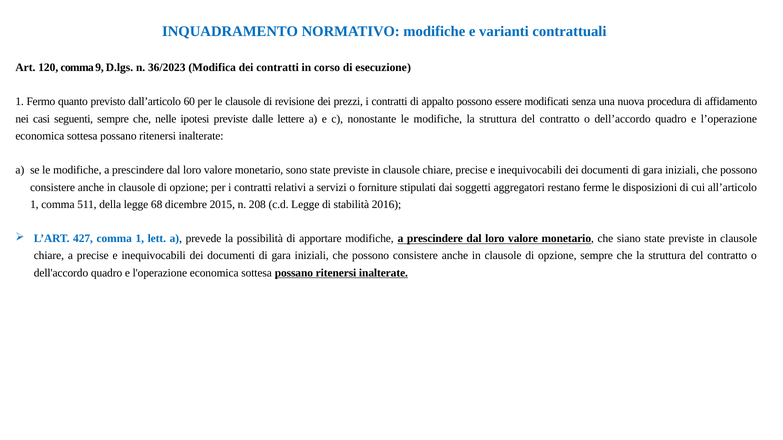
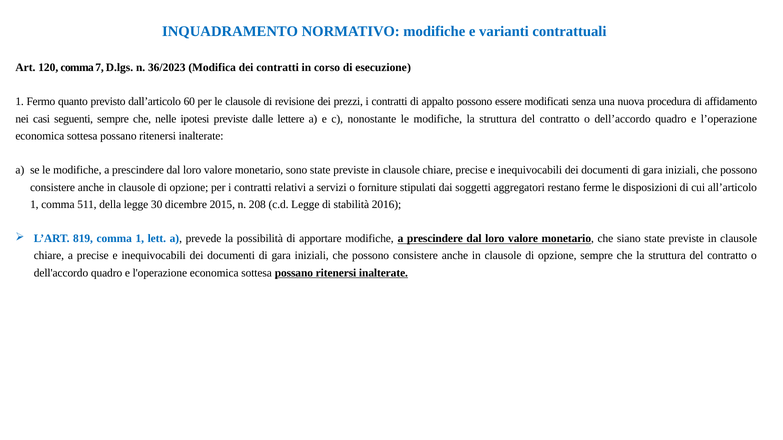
9: 9 -> 7
68: 68 -> 30
427: 427 -> 819
